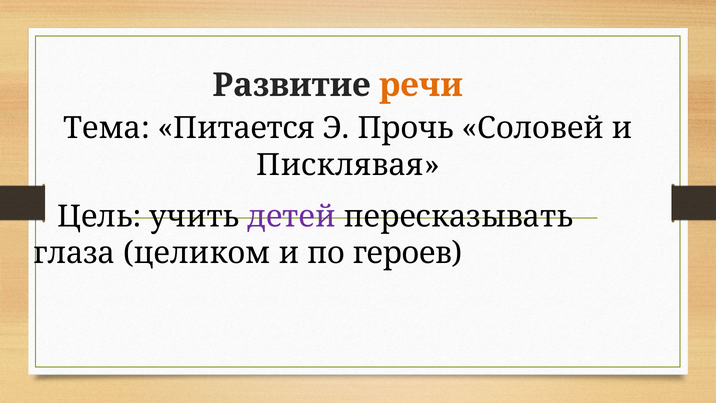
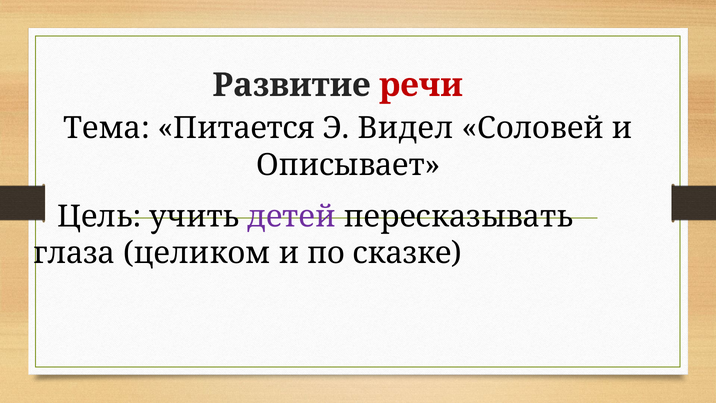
речи colour: orange -> red
Прочь: Прочь -> Видел
Писклявая: Писклявая -> Описывает
героев: героев -> сказке
